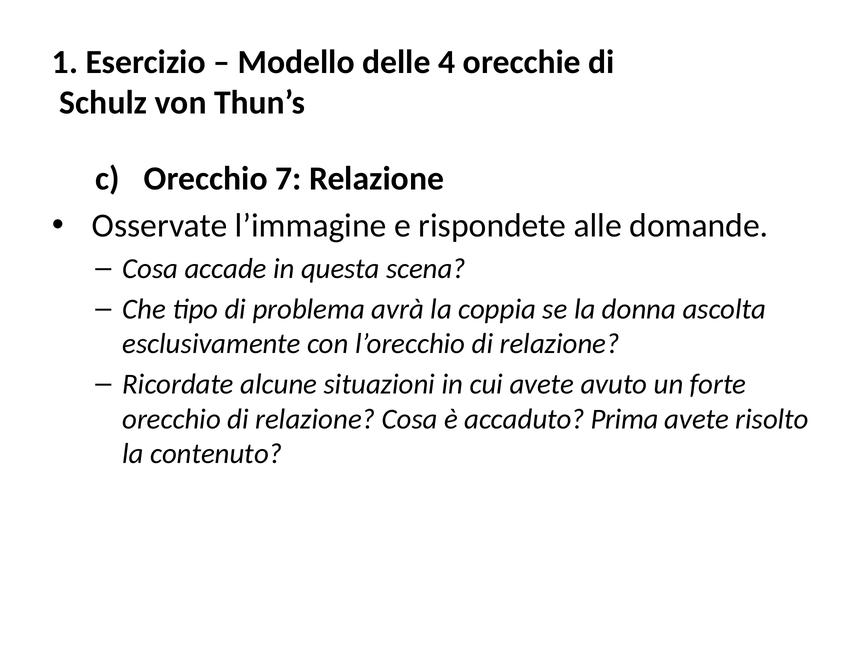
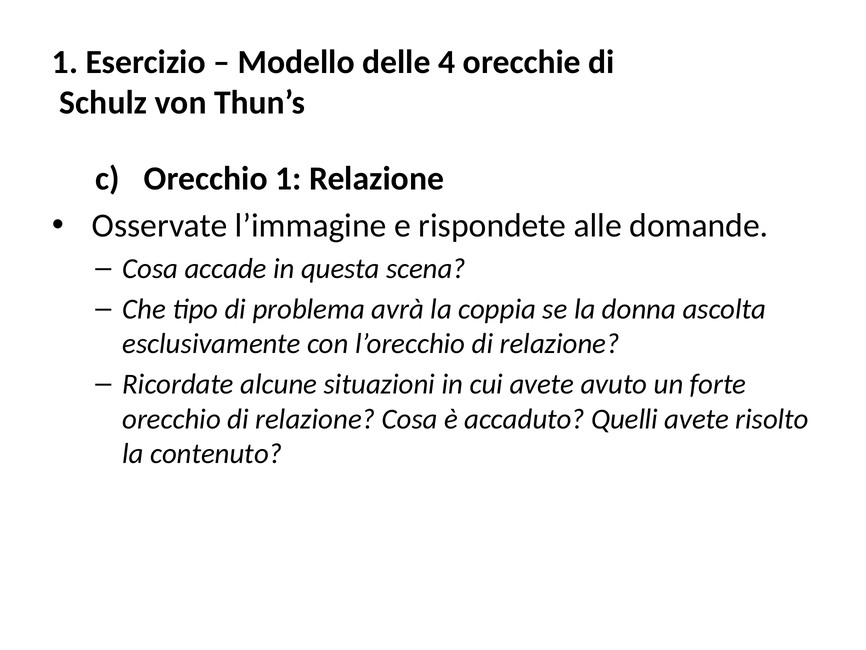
Orecchio 7: 7 -> 1
Prima: Prima -> Quelli
